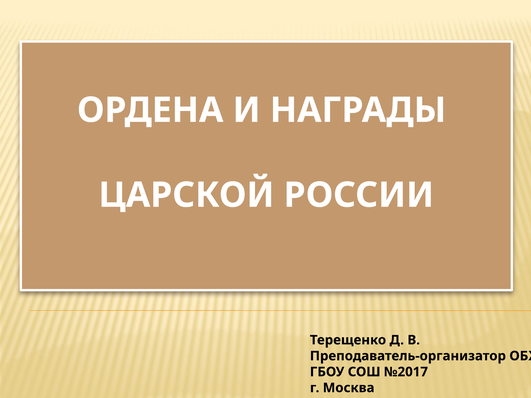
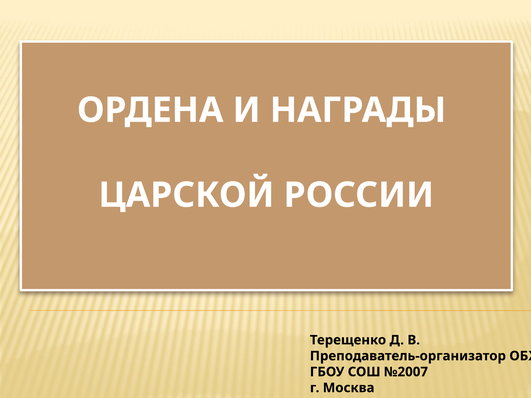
№2017: №2017 -> №2007
